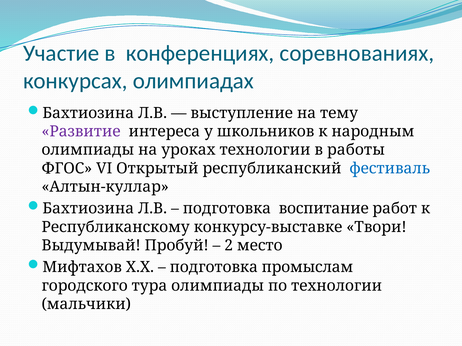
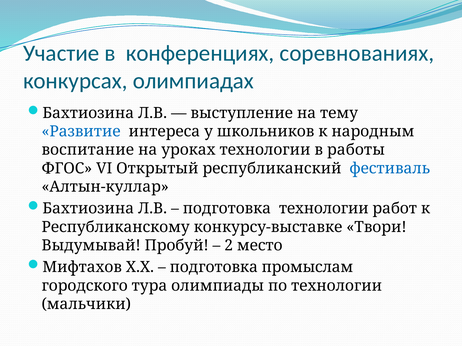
Развитие colour: purple -> blue
олимпиады at (88, 150): олимпиады -> воспитание
подготовка воспитание: воспитание -> технологии
